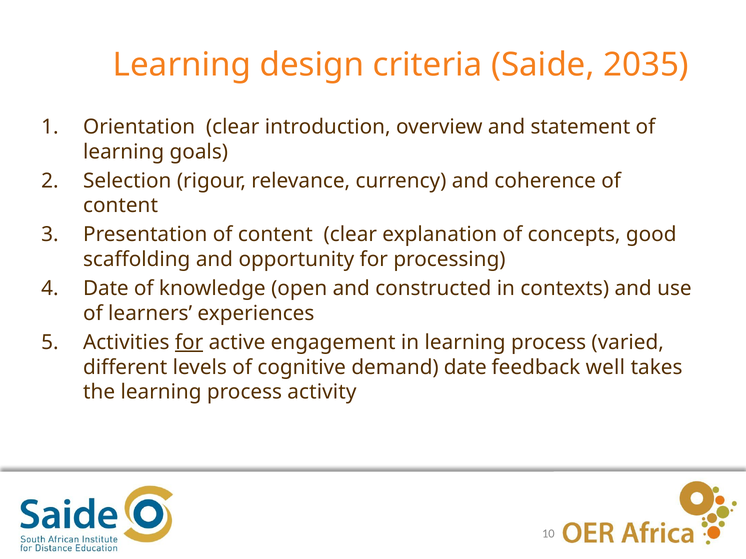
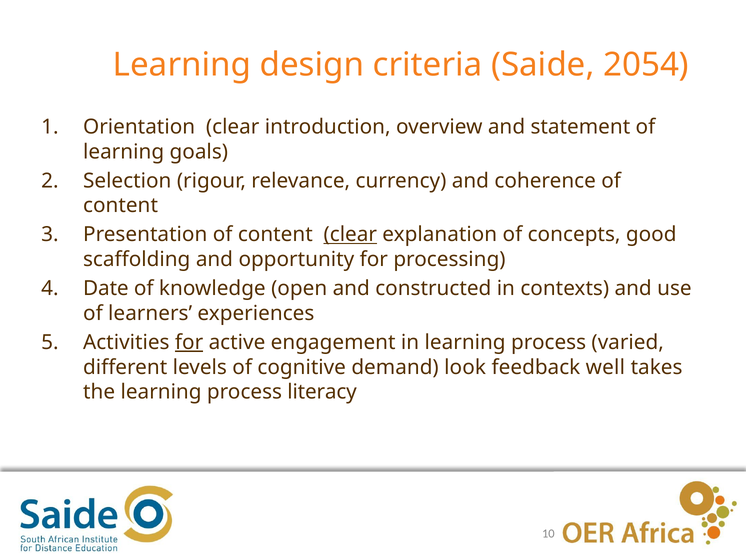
2035: 2035 -> 2054
clear at (350, 235) underline: none -> present
demand date: date -> look
activity: activity -> literacy
